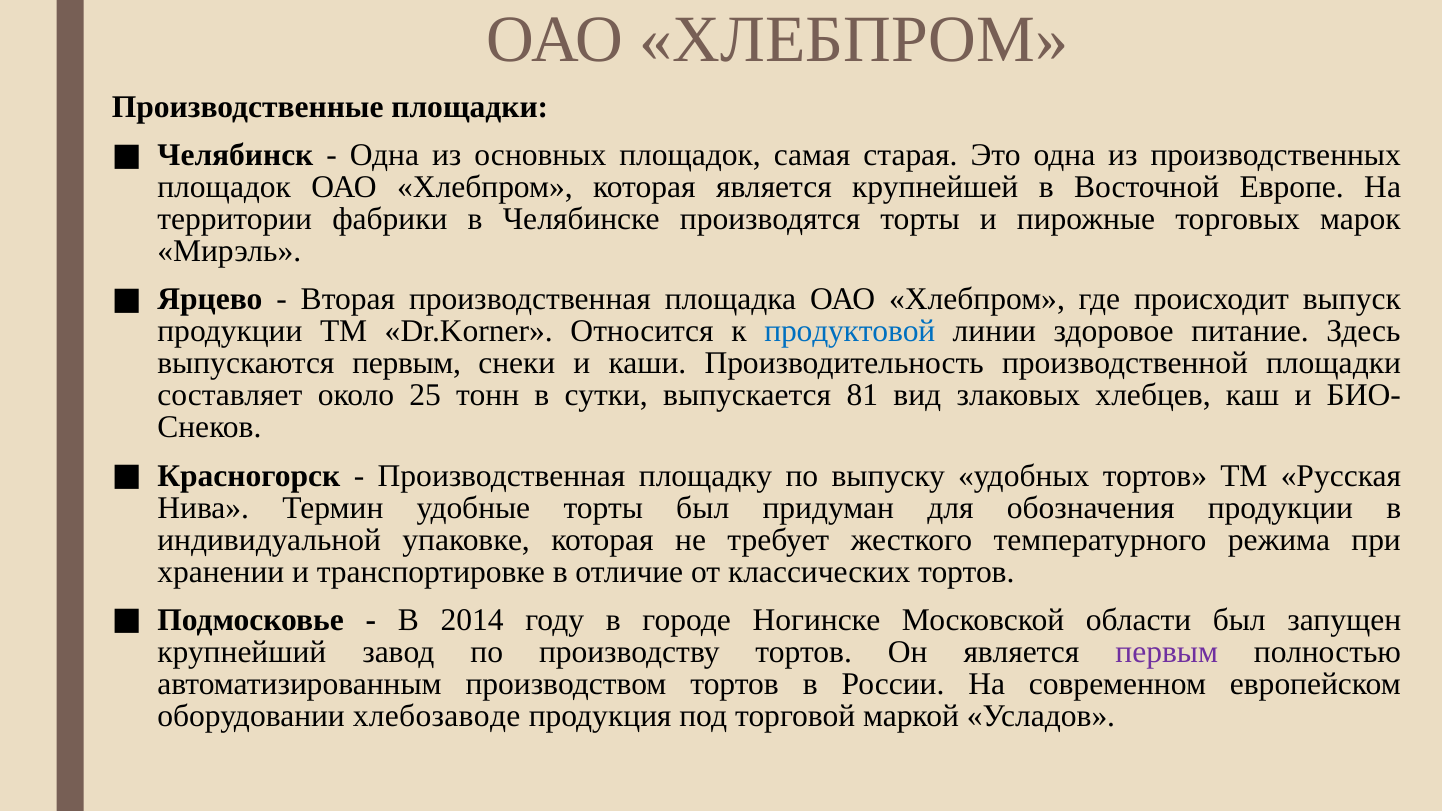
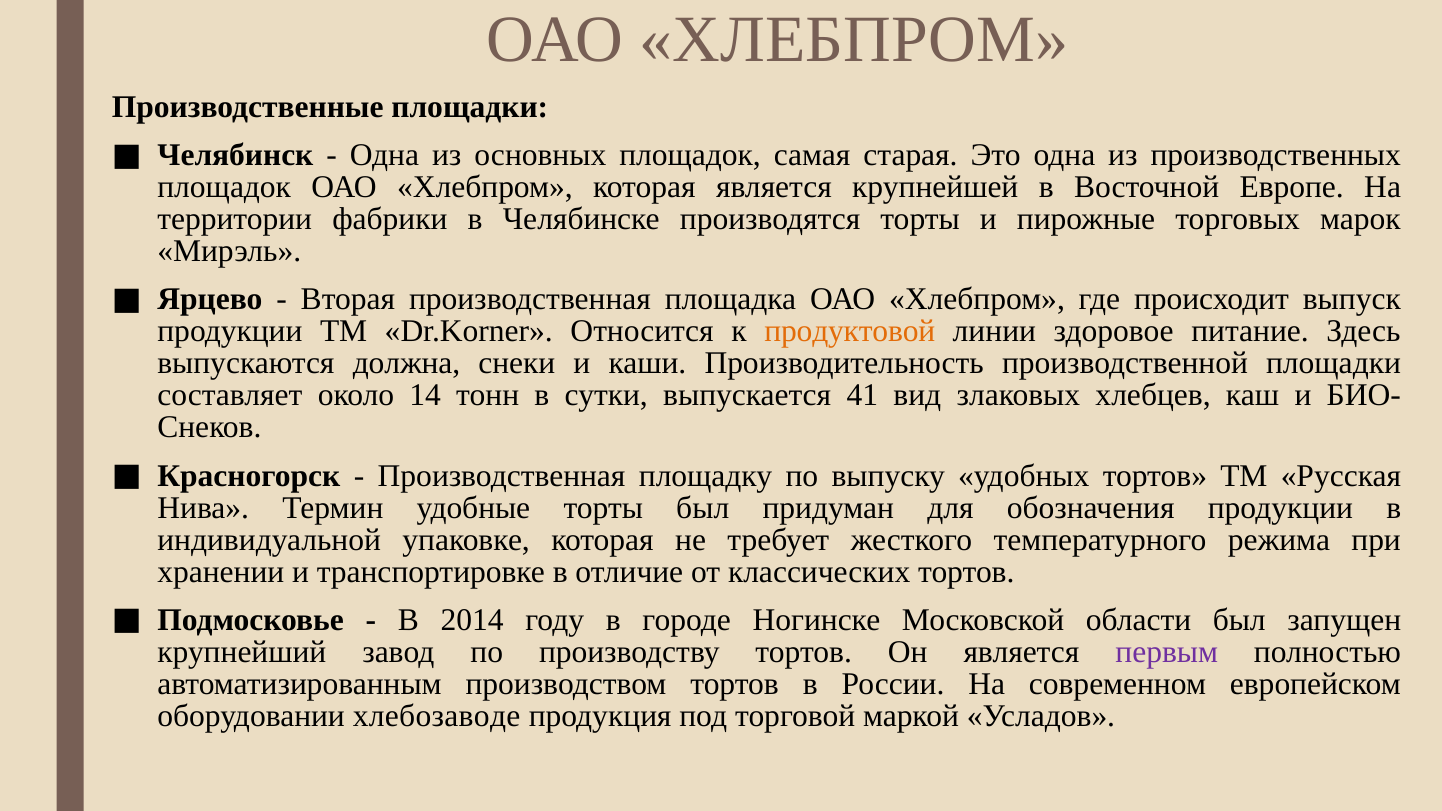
продуктовой colour: blue -> orange
выпускаются первым: первым -> должна
25: 25 -> 14
81: 81 -> 41
